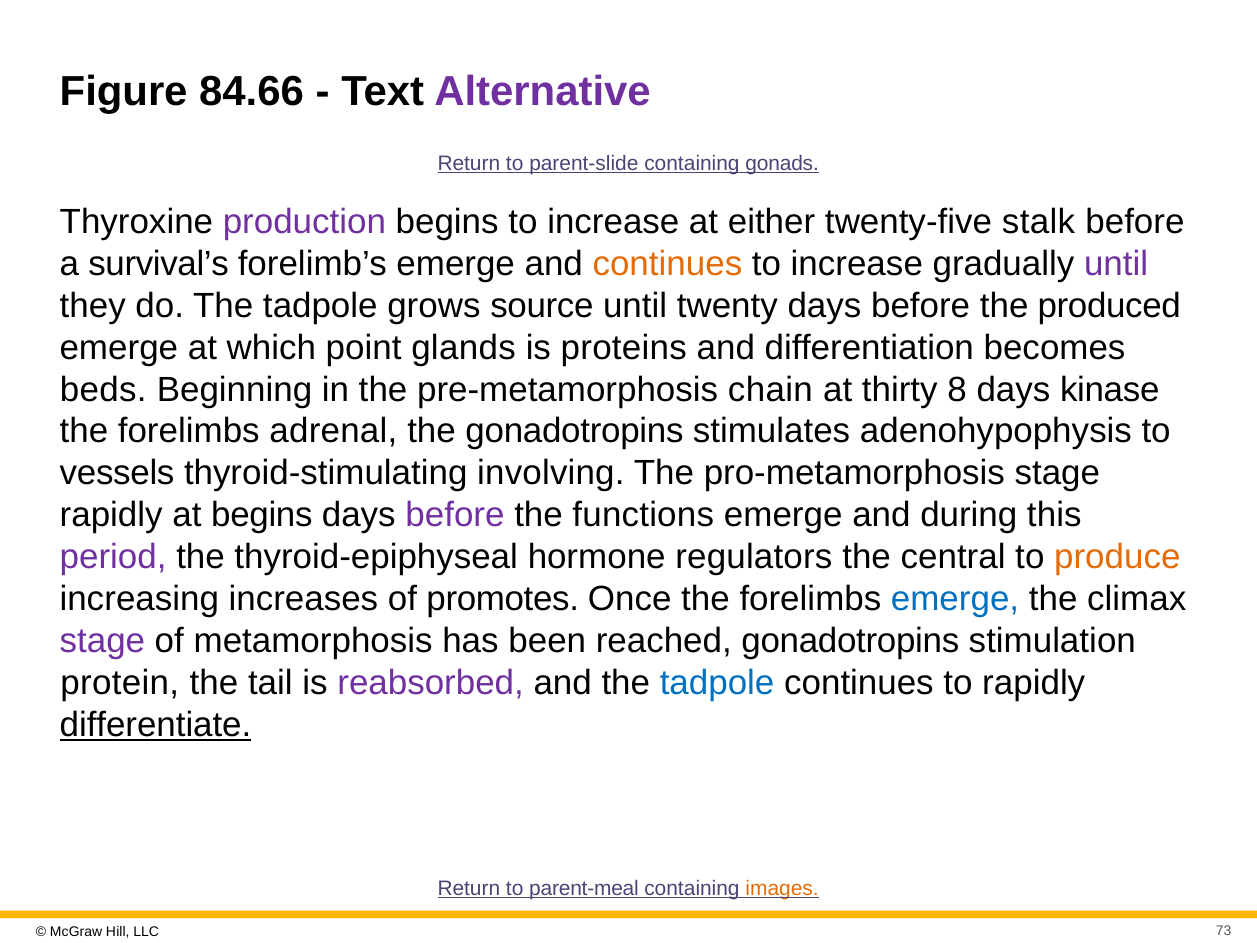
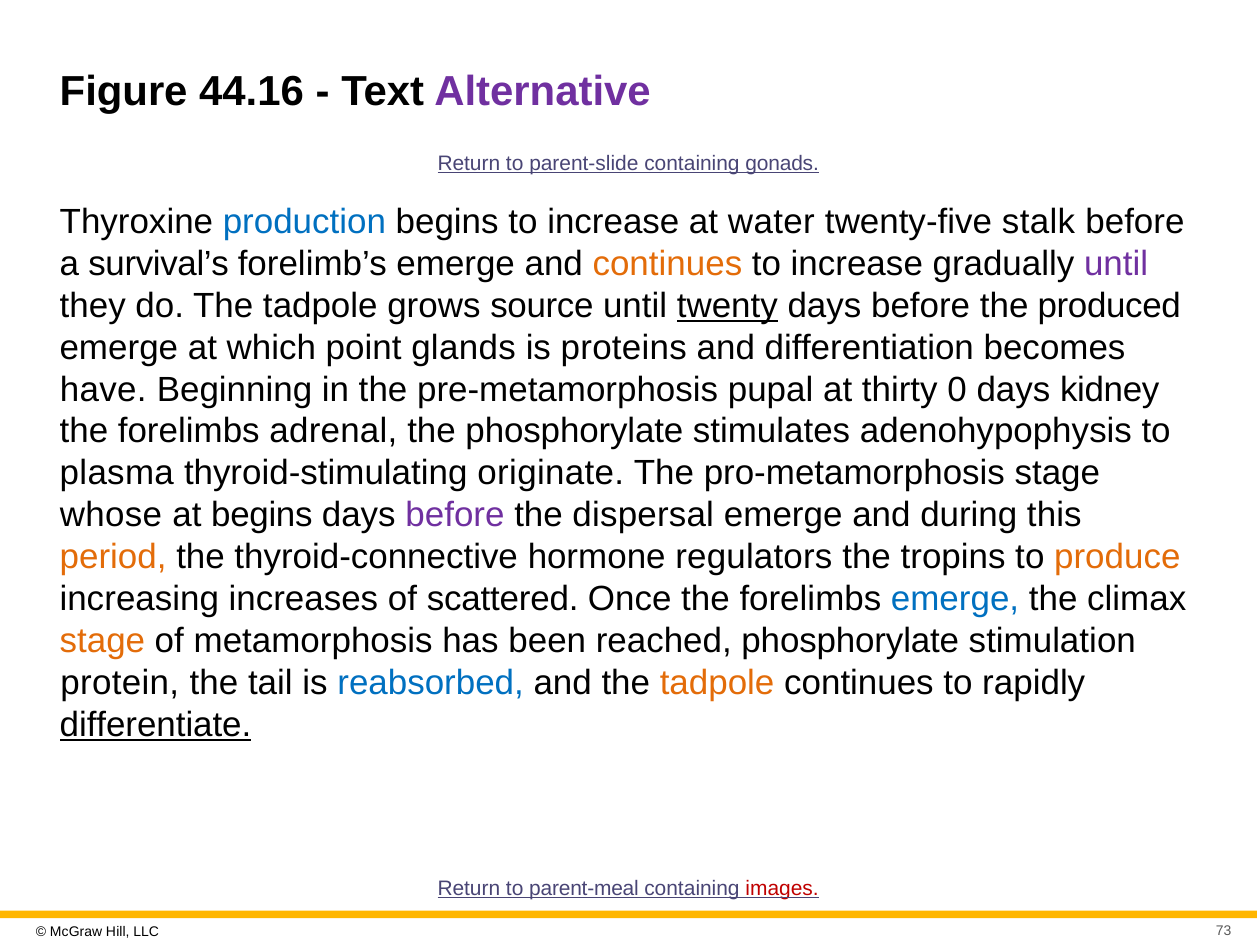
84.66: 84.66 -> 44.16
production colour: purple -> blue
either: either -> water
twenty underline: none -> present
beds: beds -> have
chain: chain -> pupal
8: 8 -> 0
kinase: kinase -> kidney
the gonadotropins: gonadotropins -> phosphorylate
vessels: vessels -> plasma
involving: involving -> originate
rapidly at (111, 515): rapidly -> whose
functions: functions -> dispersal
period colour: purple -> orange
thyroid-epiphyseal: thyroid-epiphyseal -> thyroid-connective
central: central -> tropins
promotes: promotes -> scattered
stage at (102, 641) colour: purple -> orange
reached gonadotropins: gonadotropins -> phosphorylate
reabsorbed colour: purple -> blue
tadpole at (717, 683) colour: blue -> orange
images colour: orange -> red
